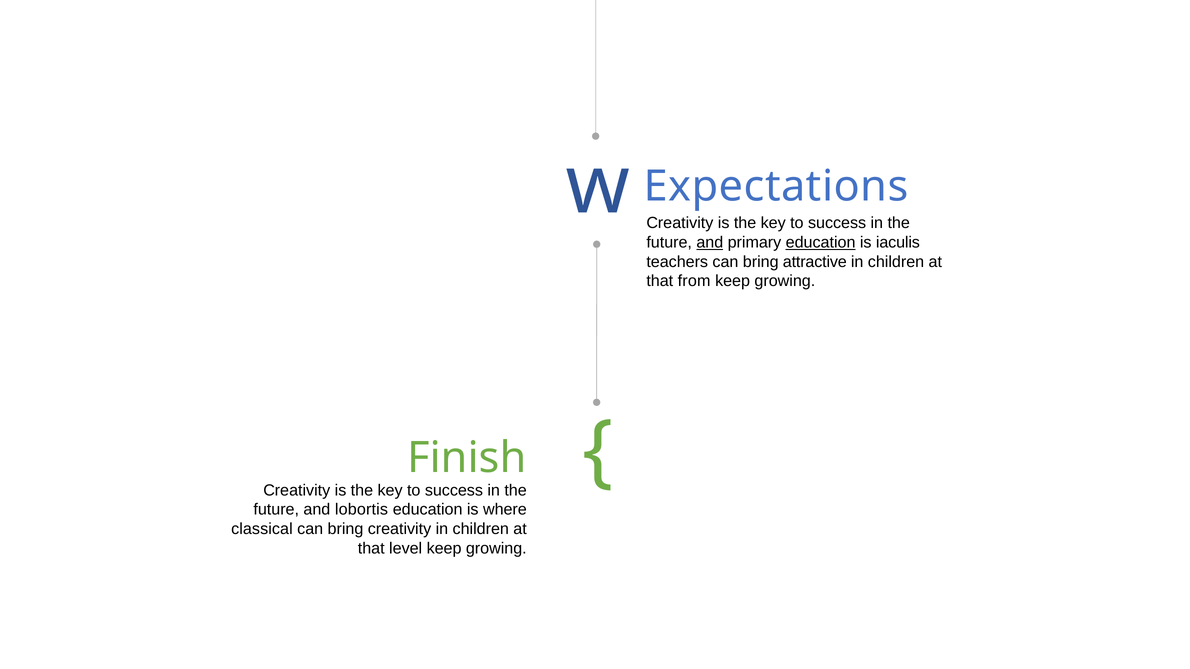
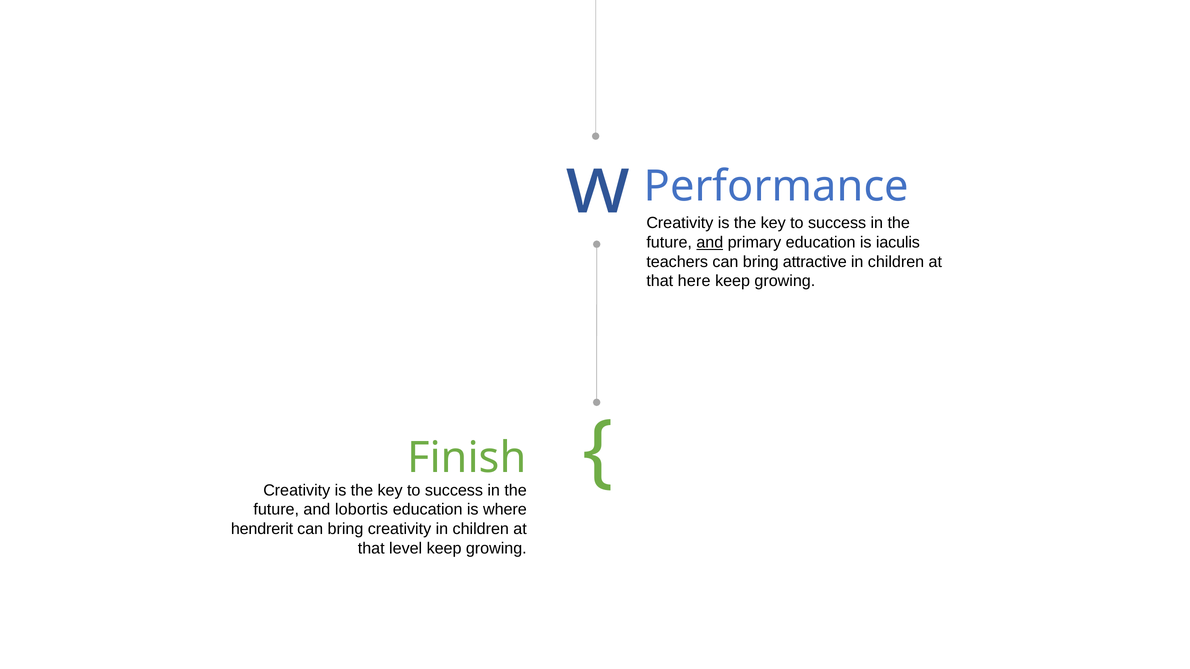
Expectations: Expectations -> Performance
education at (821, 243) underline: present -> none
from: from -> here
classical: classical -> hendrerit
